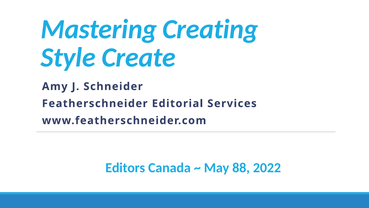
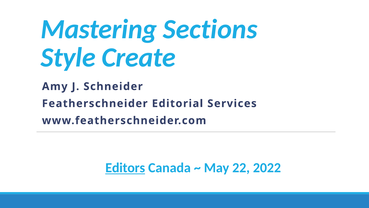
Creating: Creating -> Sections
Editors underline: none -> present
88: 88 -> 22
